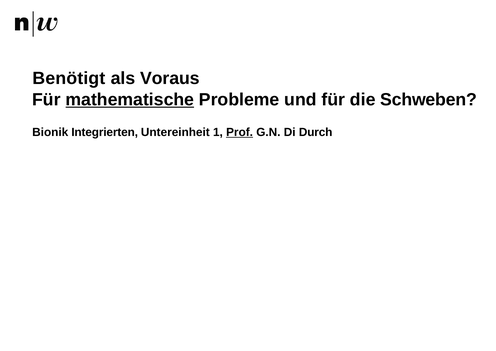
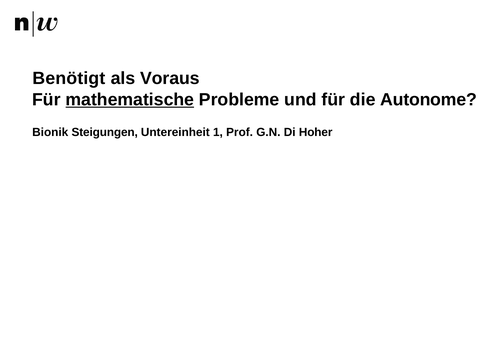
Schweben: Schweben -> Autonome
Integrierten: Integrierten -> Steigungen
Prof underline: present -> none
Durch: Durch -> Hoher
